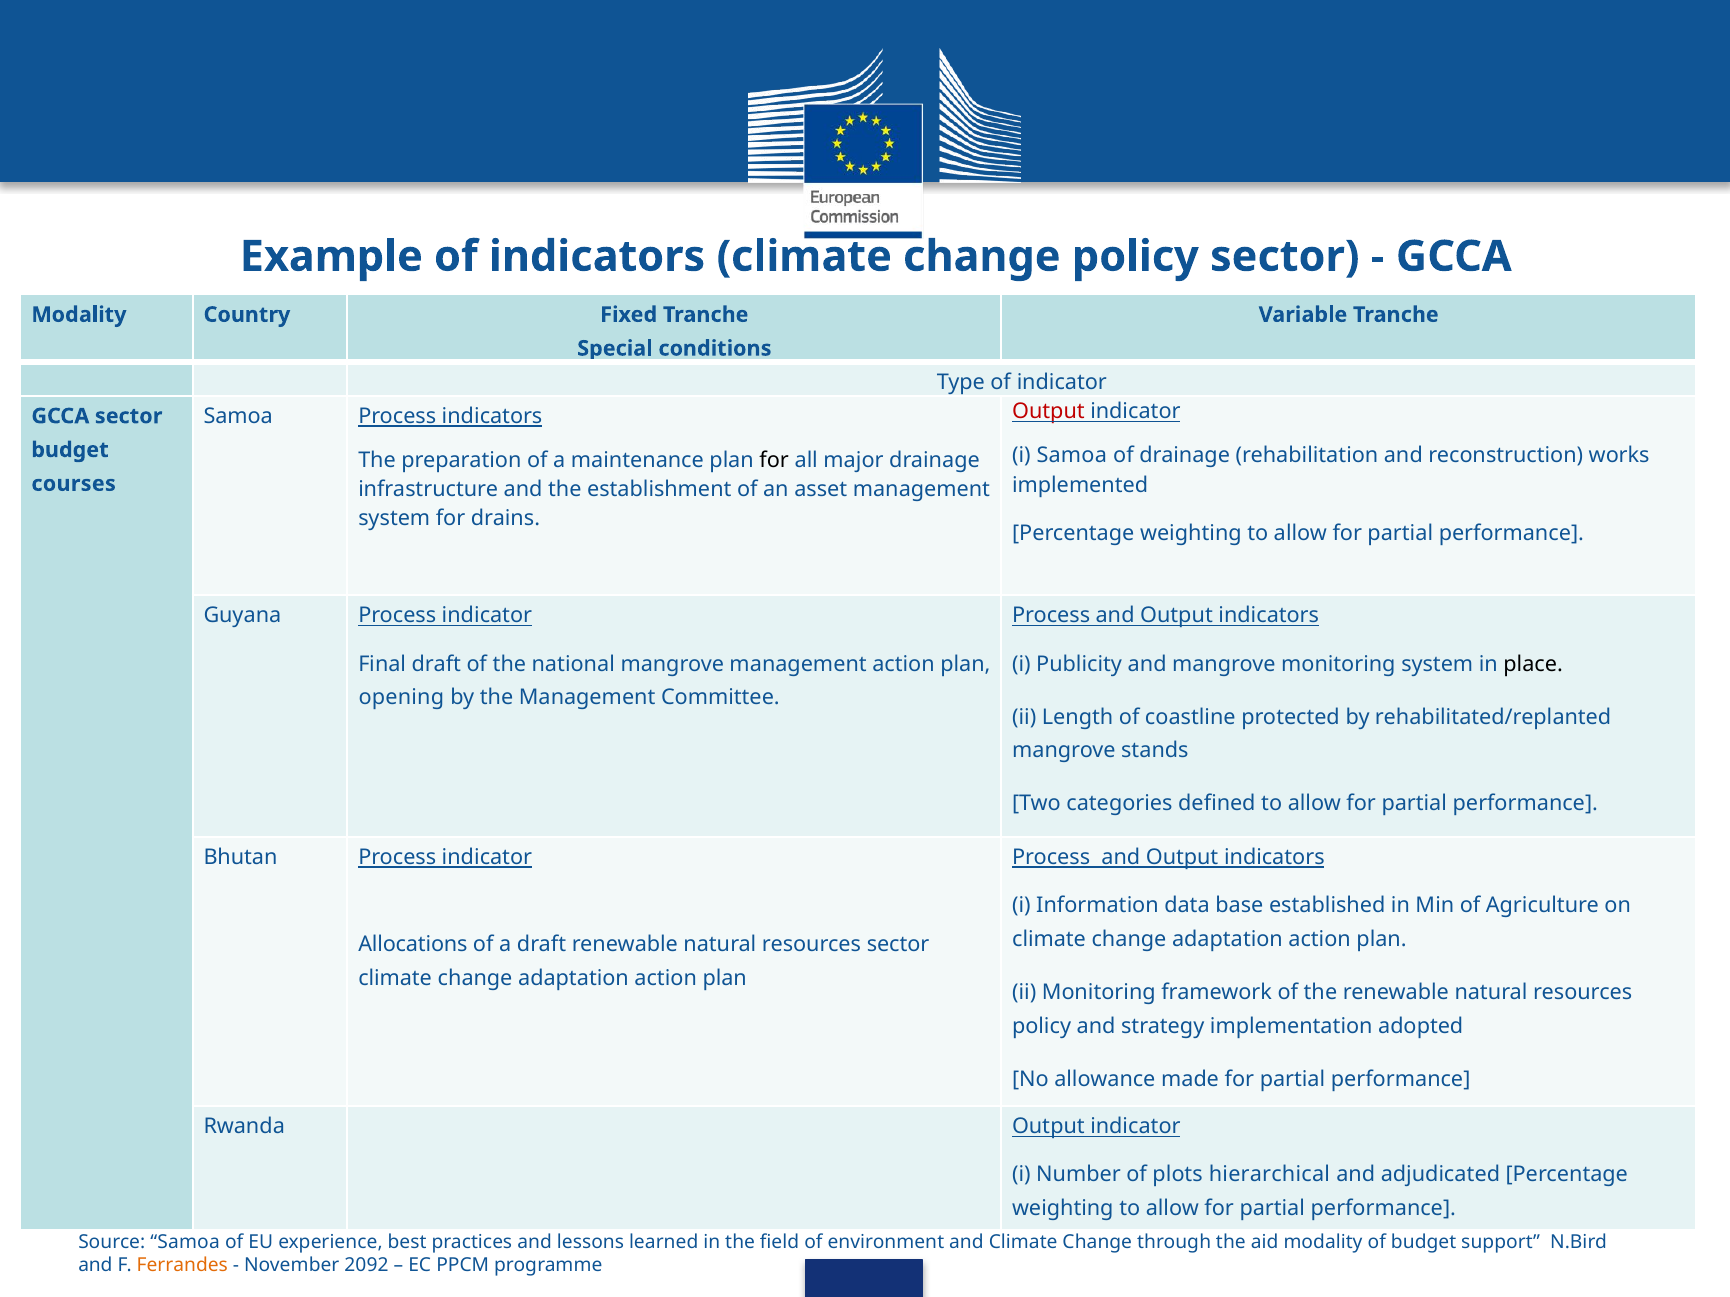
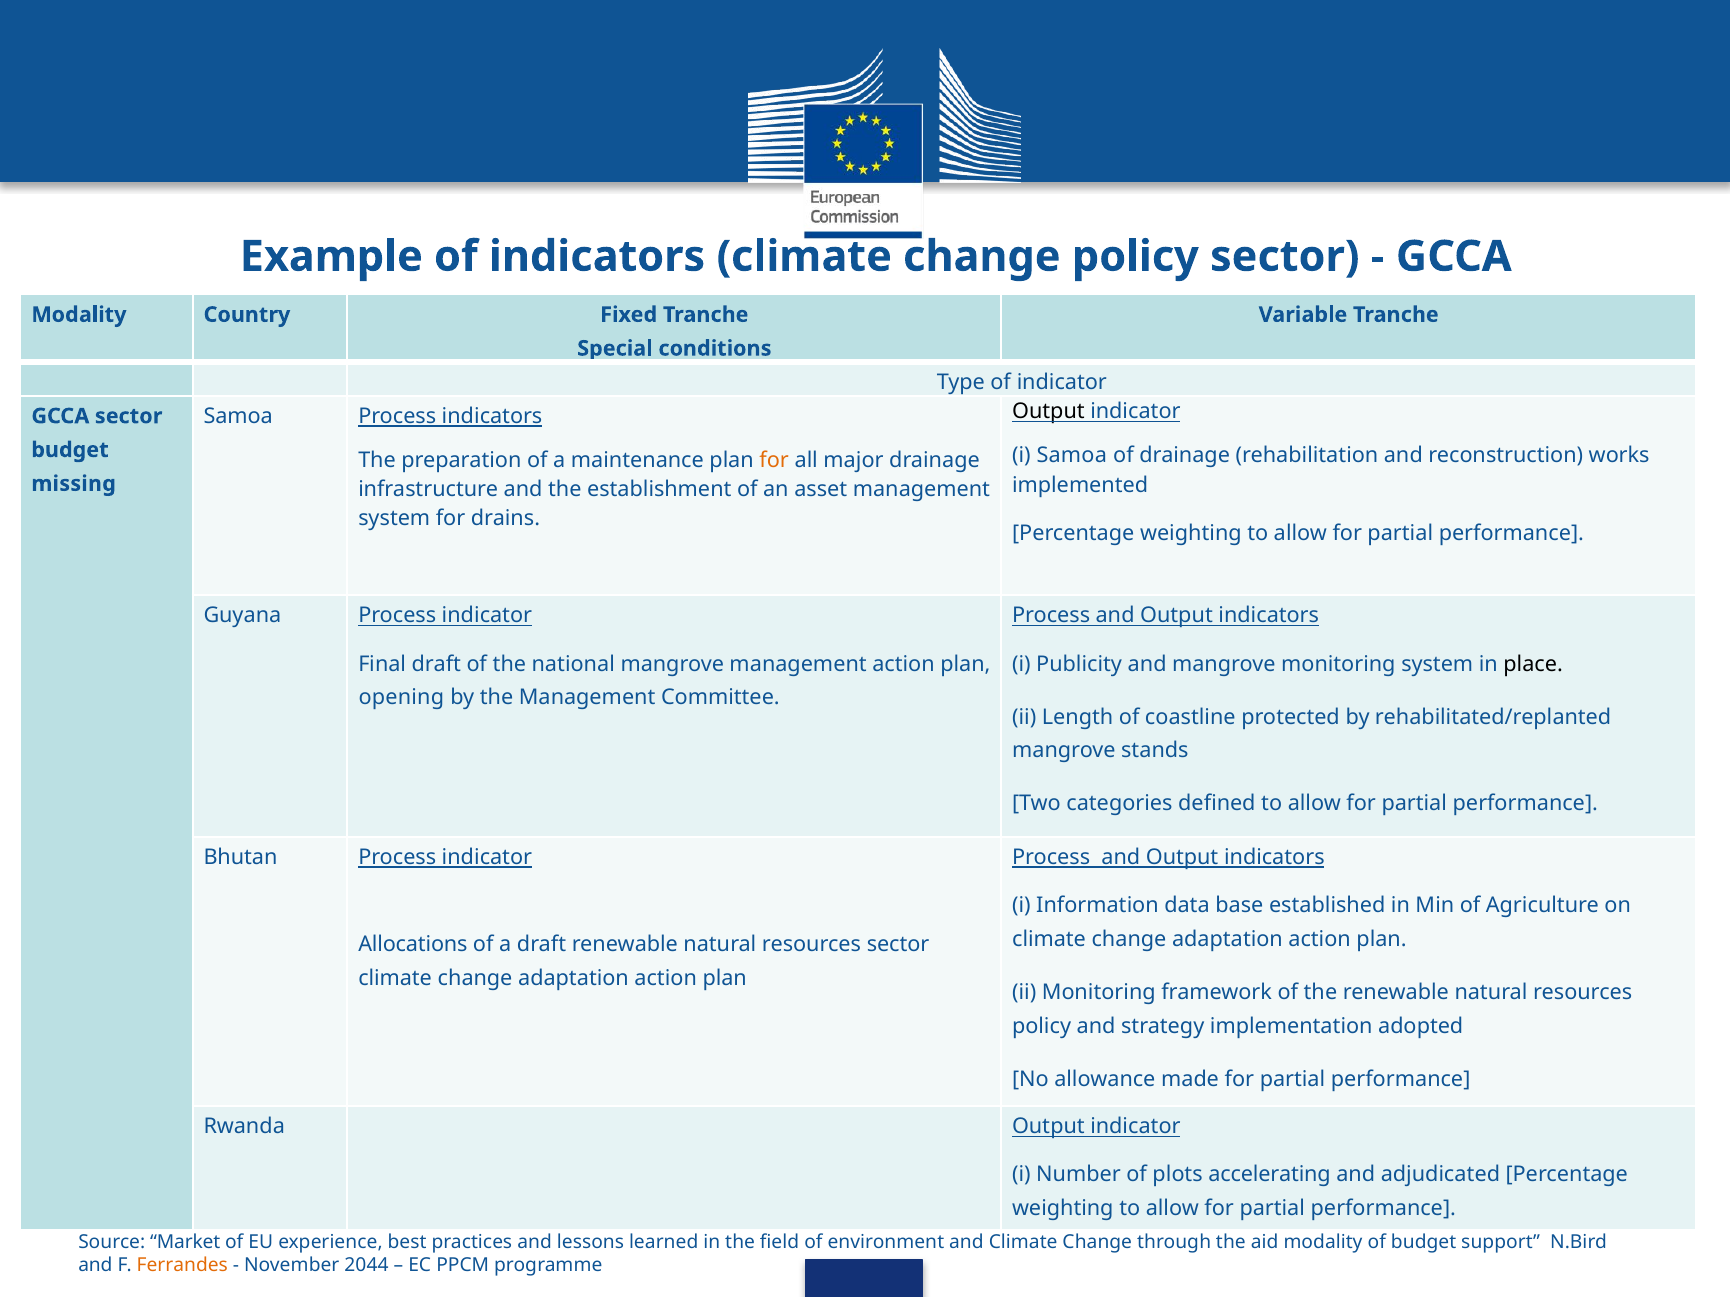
Output at (1048, 412) colour: red -> black
for at (774, 460) colour: black -> orange
courses: courses -> missing
hierarchical: hierarchical -> accelerating
Source Samoa: Samoa -> Market
2092: 2092 -> 2044
